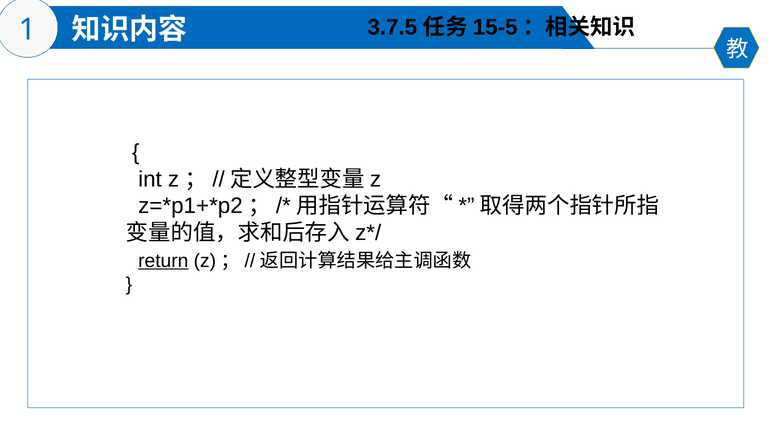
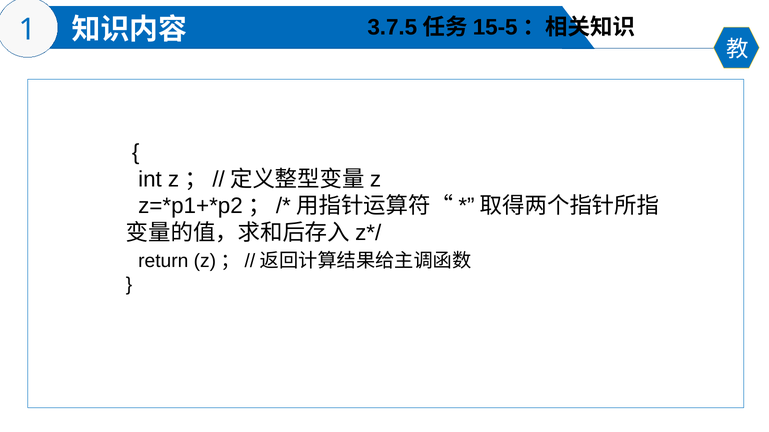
return underline: present -> none
